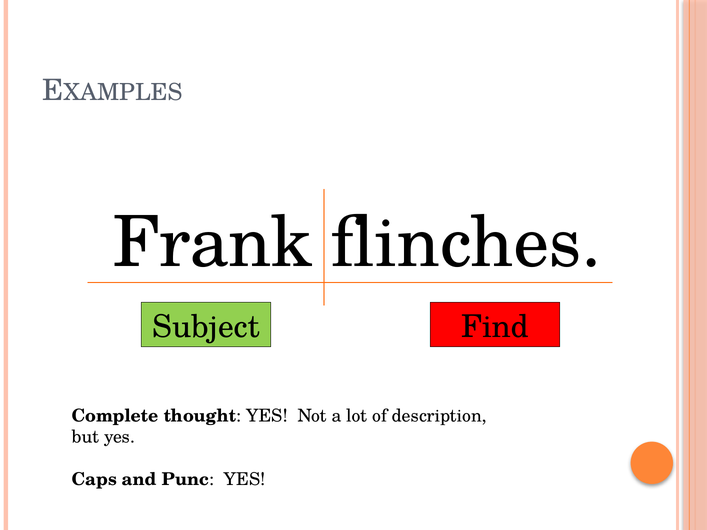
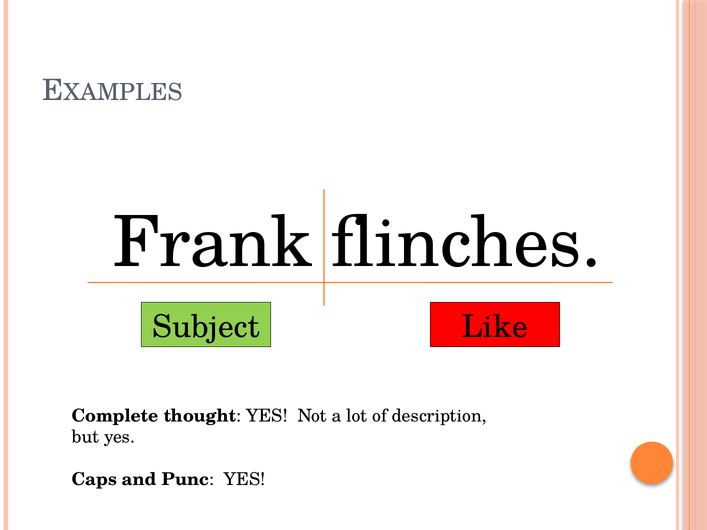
Find: Find -> Like
